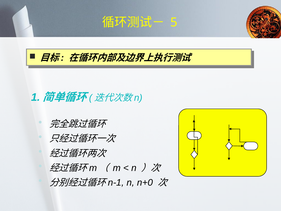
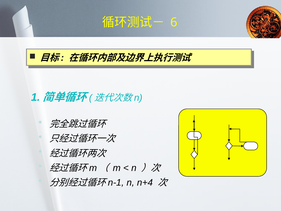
5: 5 -> 6
n+0: n+0 -> n+4
